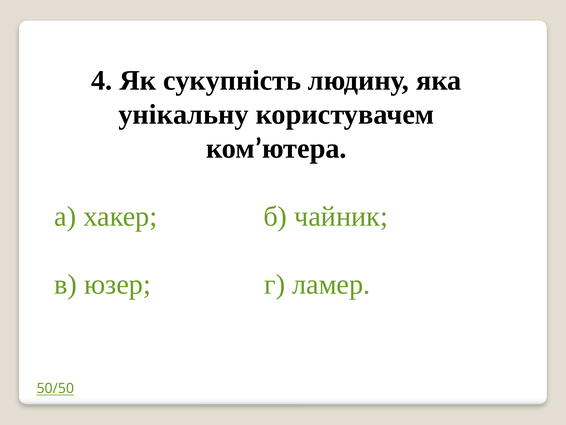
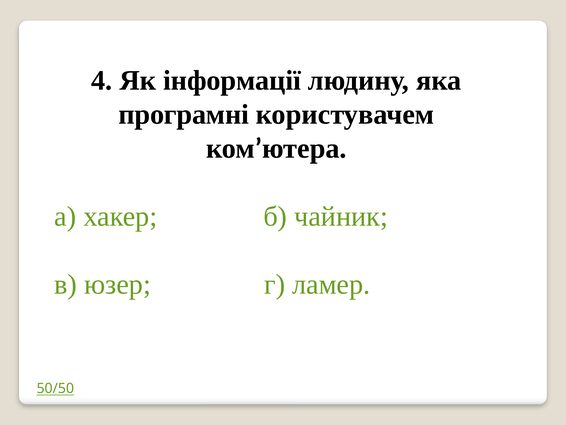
сукупність: сукупність -> інформації
унікальну: унікальну -> програмні
